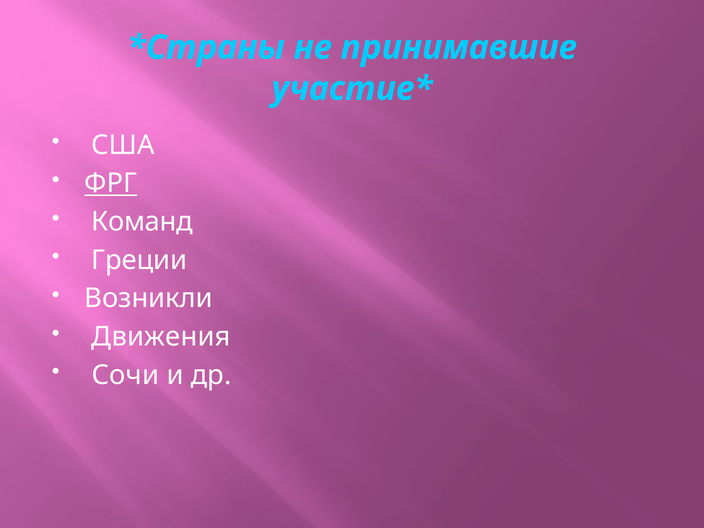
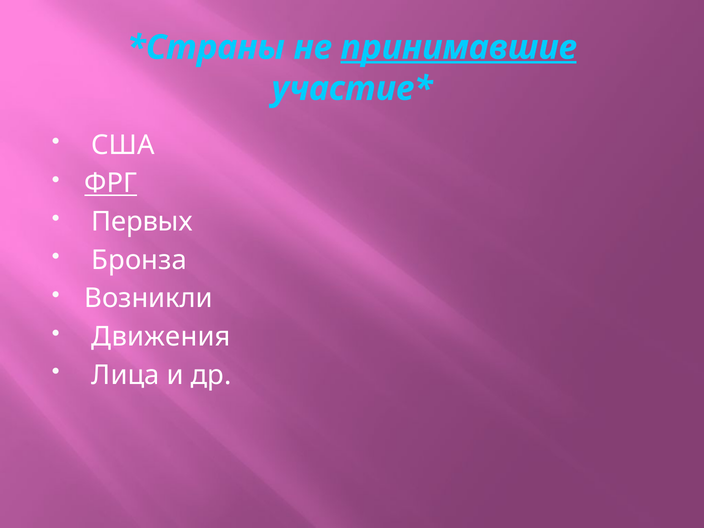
принимавшие underline: none -> present
Команд: Команд -> Первых
Греции: Греции -> Бронза
Сочи: Сочи -> Лица
